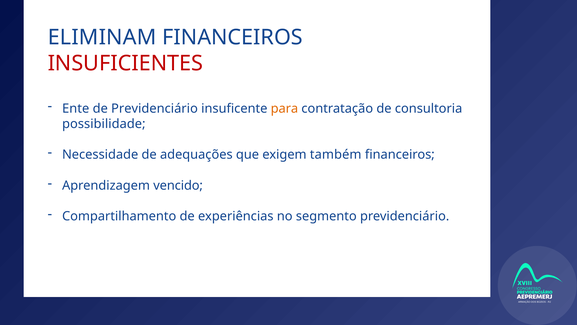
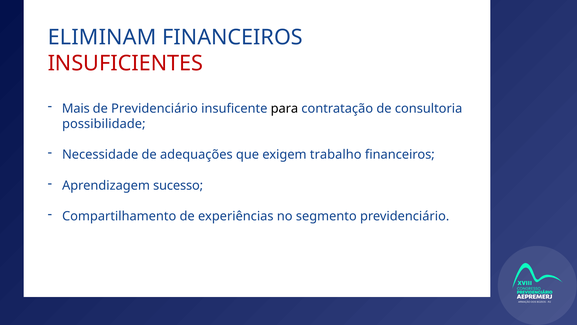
Ente: Ente -> Mais
para colour: orange -> black
também: também -> trabalho
vencido: vencido -> sucesso
